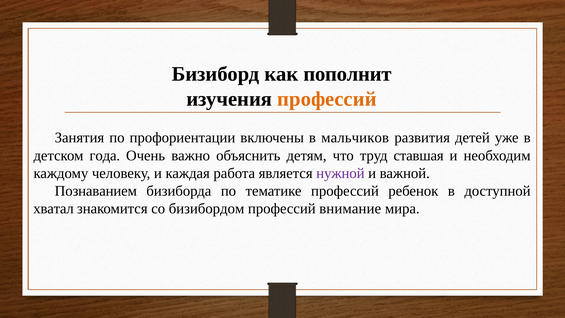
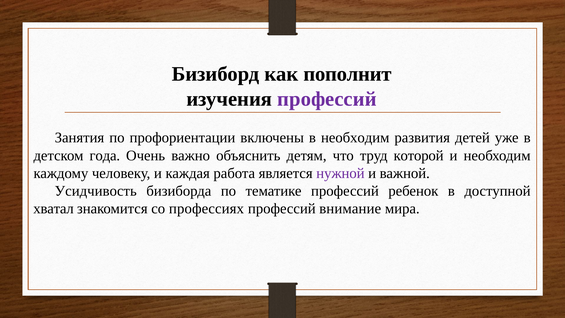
профессий at (327, 99) colour: orange -> purple
в мальчиков: мальчиков -> необходим
ставшая: ставшая -> которой
Познаванием: Познаванием -> Усидчивость
бизибордом: бизибордом -> профессиях
